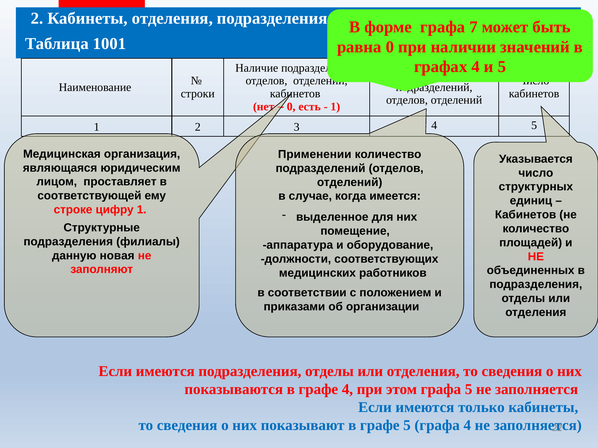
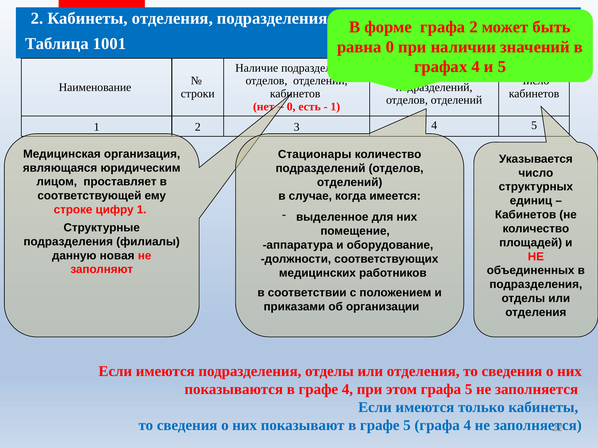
графа 7: 7 -> 2
Применении: Применении -> Стационары
